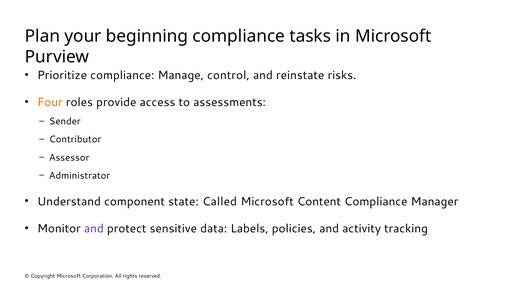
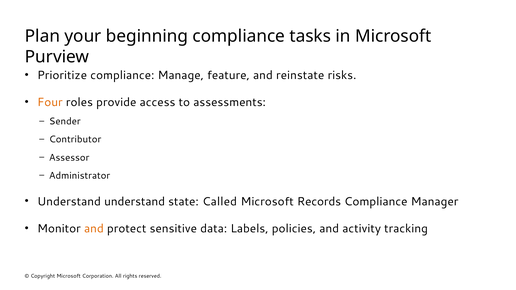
control: control -> feature
Understand component: component -> understand
Content: Content -> Records
and at (94, 229) colour: purple -> orange
